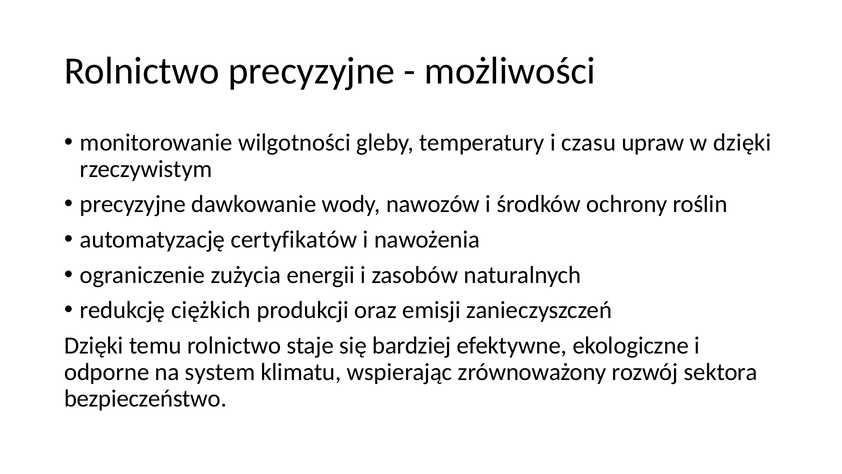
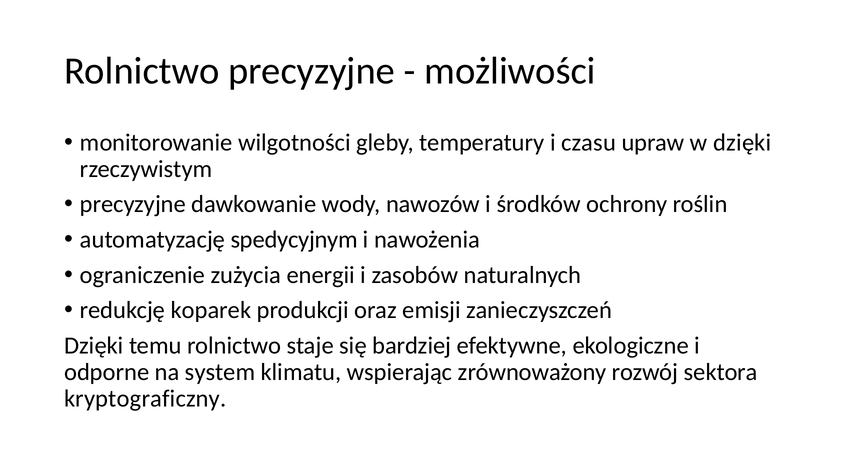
certyfikatów: certyfikatów -> spedycyjnym
ciężkich: ciężkich -> koparek
bezpieczeństwo: bezpieczeństwo -> kryptograficzny
